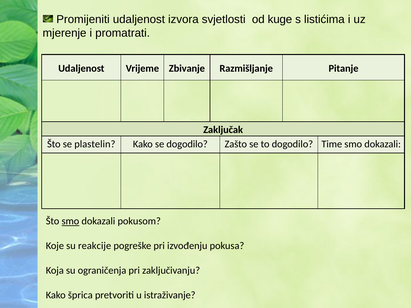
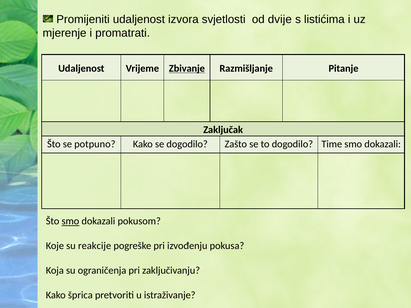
kuge: kuge -> dvije
Zbivanje underline: none -> present
plastelin: plastelin -> potpuno
